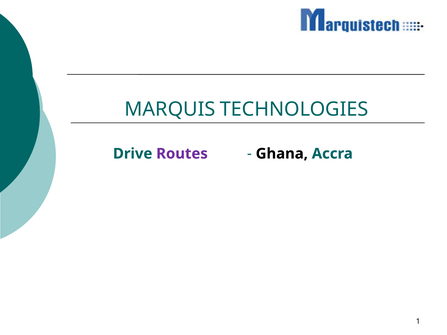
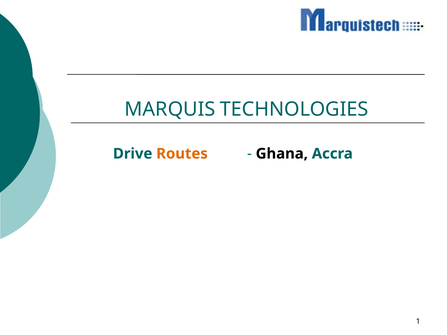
Routes colour: purple -> orange
